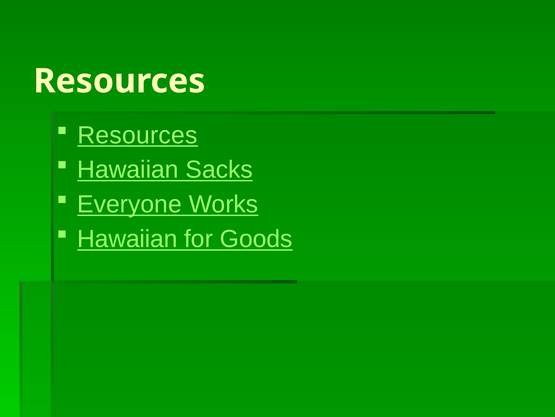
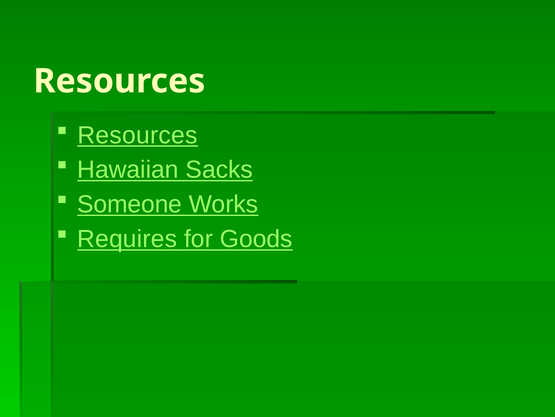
Everyone: Everyone -> Someone
Hawaiian at (127, 239): Hawaiian -> Requires
